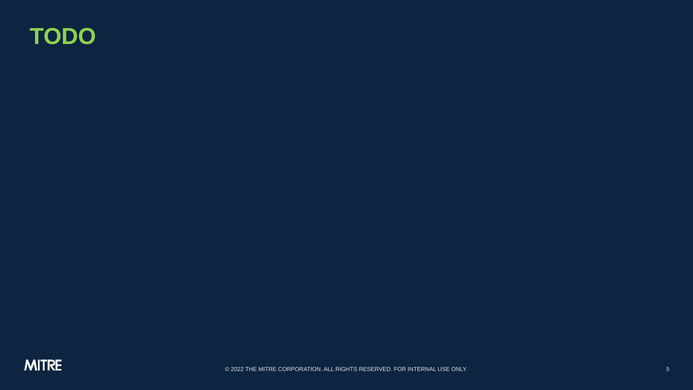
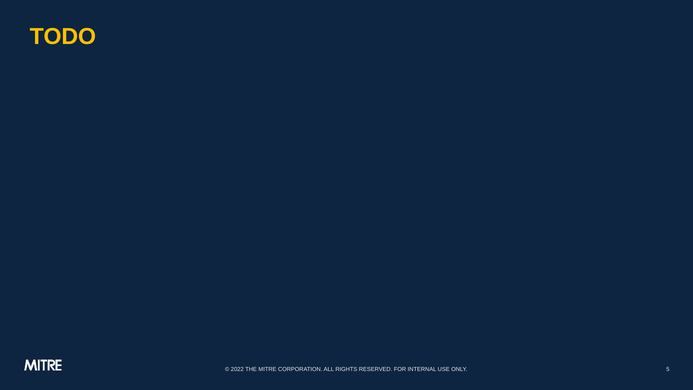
TODO colour: light green -> yellow
